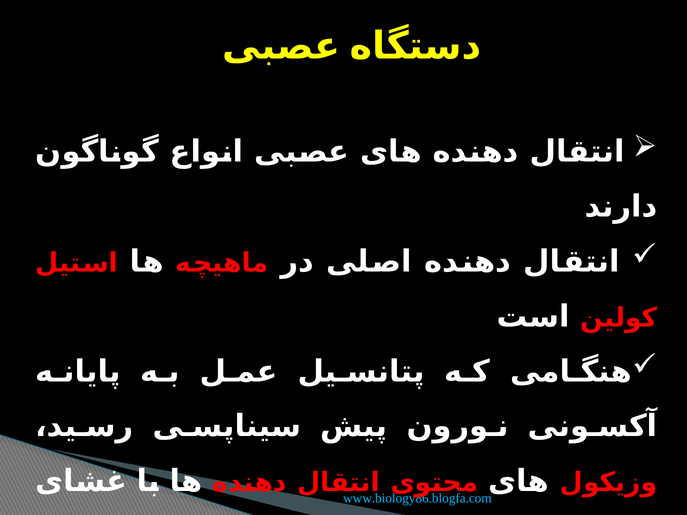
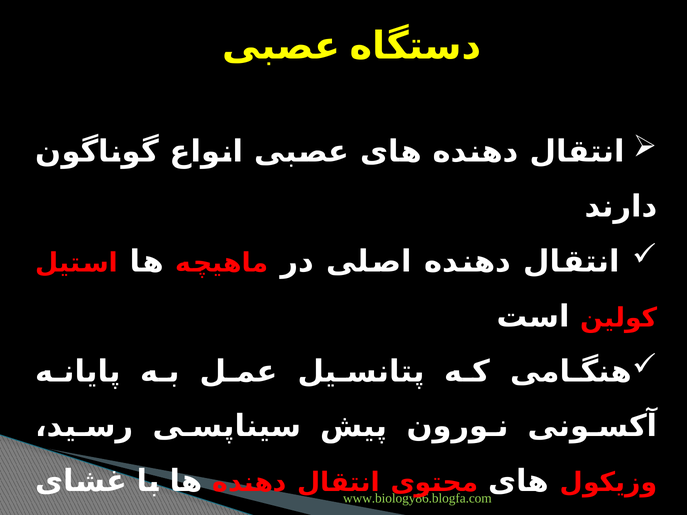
www.biology86.blogfa.com colour: light blue -> light green
